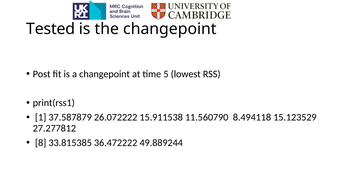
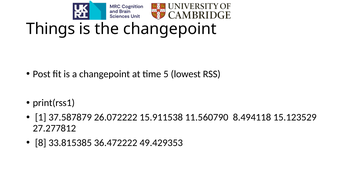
Tested: Tested -> Things
49.889244: 49.889244 -> 49.429353
